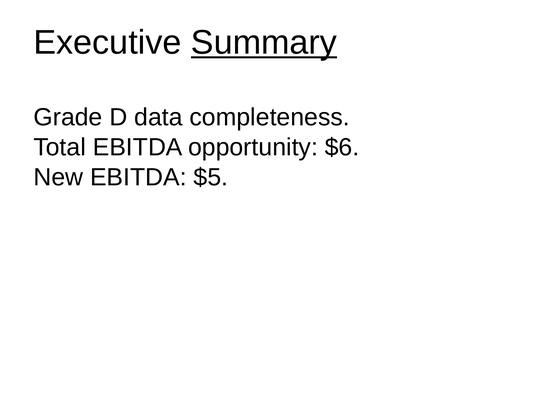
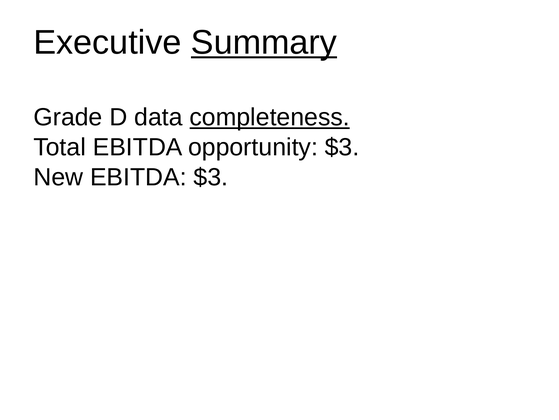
completeness underline: none -> present
opportunity $6: $6 -> $3
EBITDA $5: $5 -> $3
